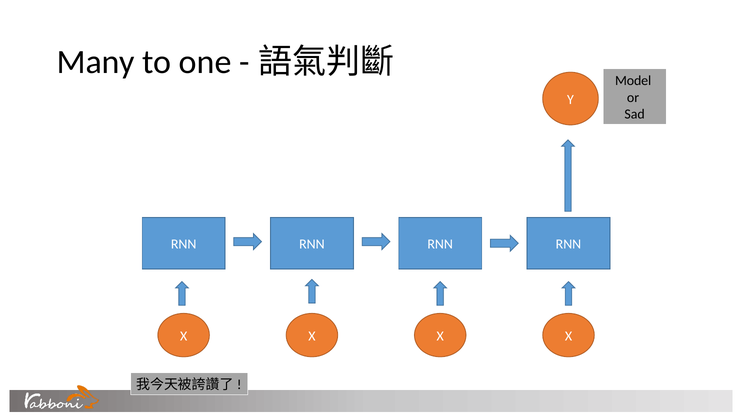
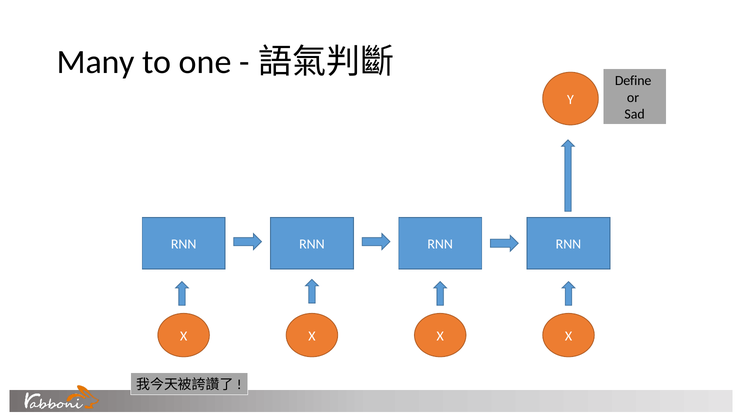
Model: Model -> Define
